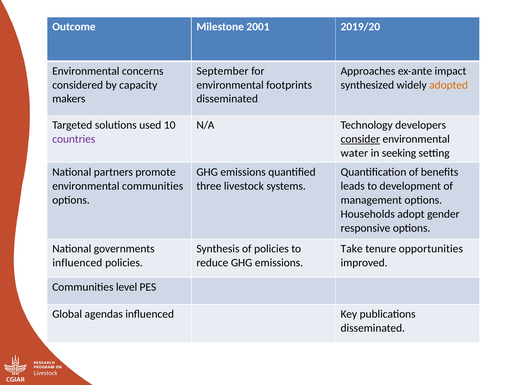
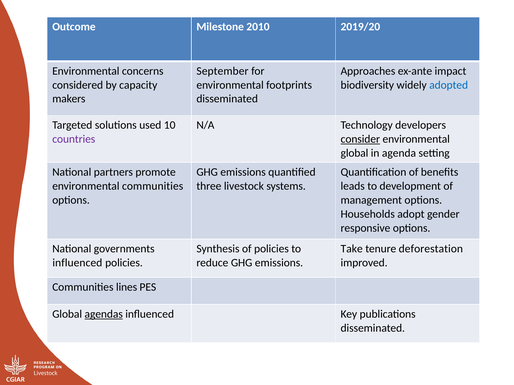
2001: 2001 -> 2010
synthesized: synthesized -> biodiversity
adopted colour: orange -> blue
water at (354, 153): water -> global
seeking: seeking -> agenda
opportunities: opportunities -> deforestation
level: level -> lines
agendas underline: none -> present
